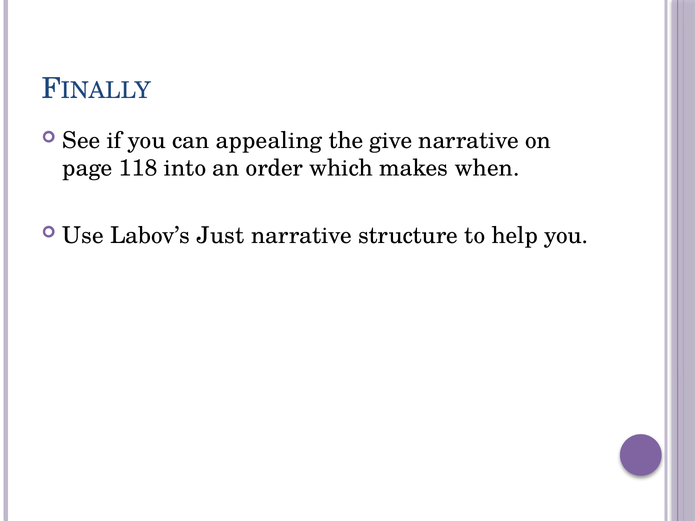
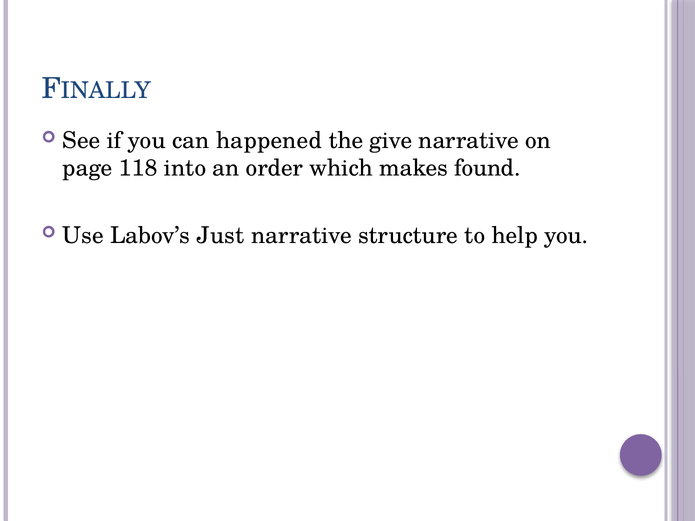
appealing: appealing -> happened
when: when -> found
